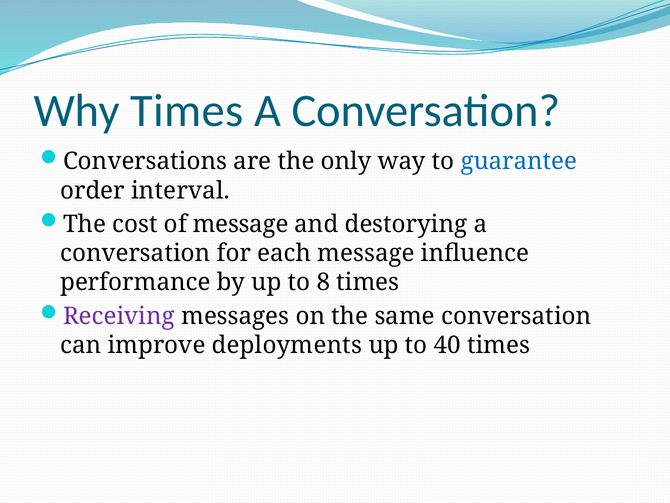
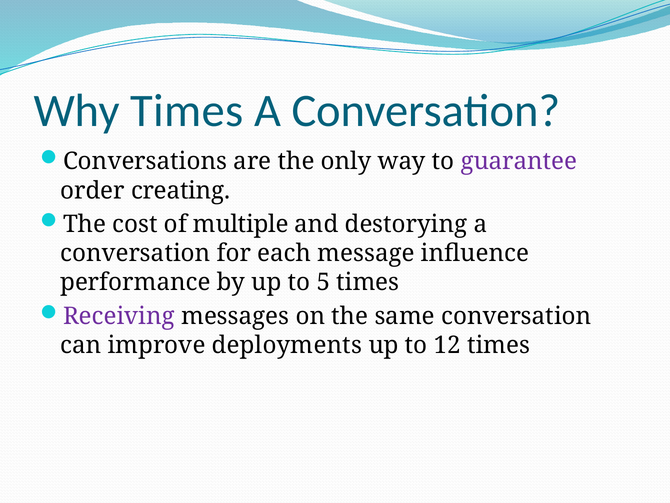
guarantee colour: blue -> purple
interval: interval -> creating
of message: message -> multiple
8: 8 -> 5
40: 40 -> 12
